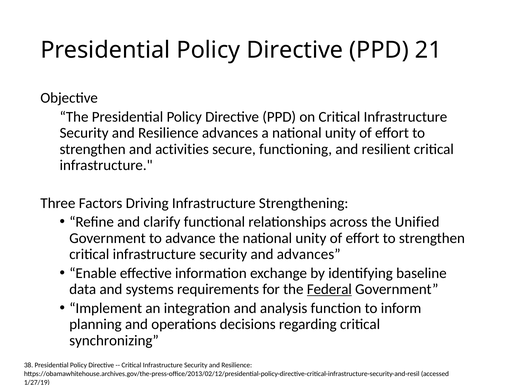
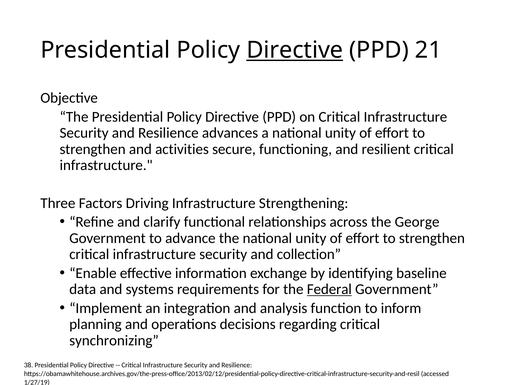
Directive at (295, 50) underline: none -> present
Unified: Unified -> George
and advances: advances -> collection
